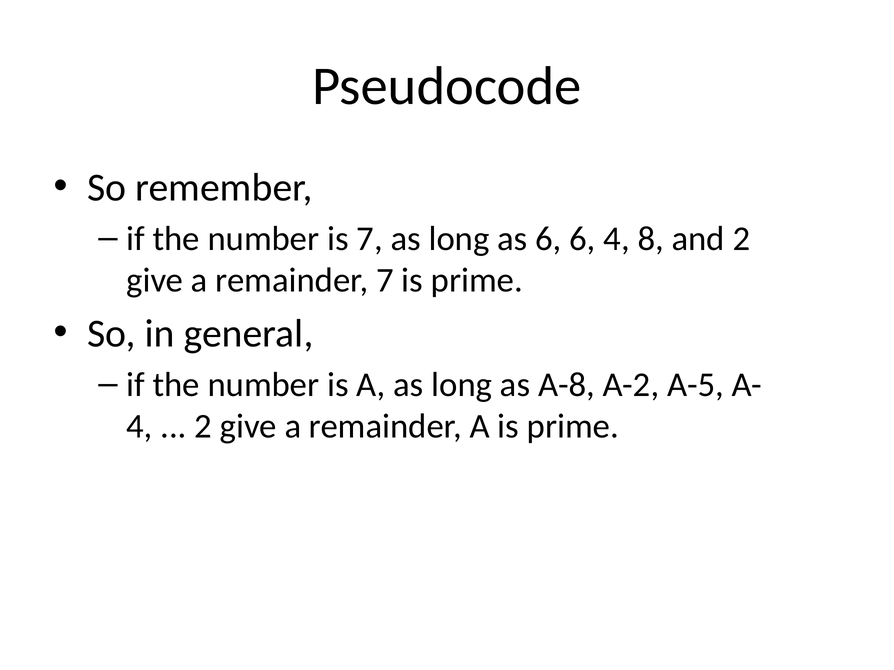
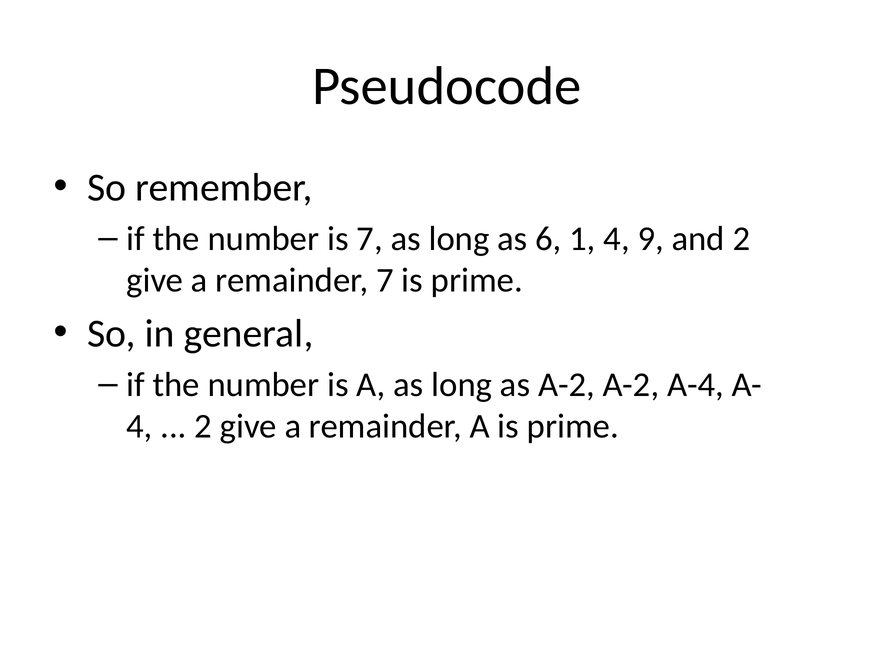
6 6: 6 -> 1
8: 8 -> 9
as A-8: A-8 -> A-2
A-5: A-5 -> A-4
